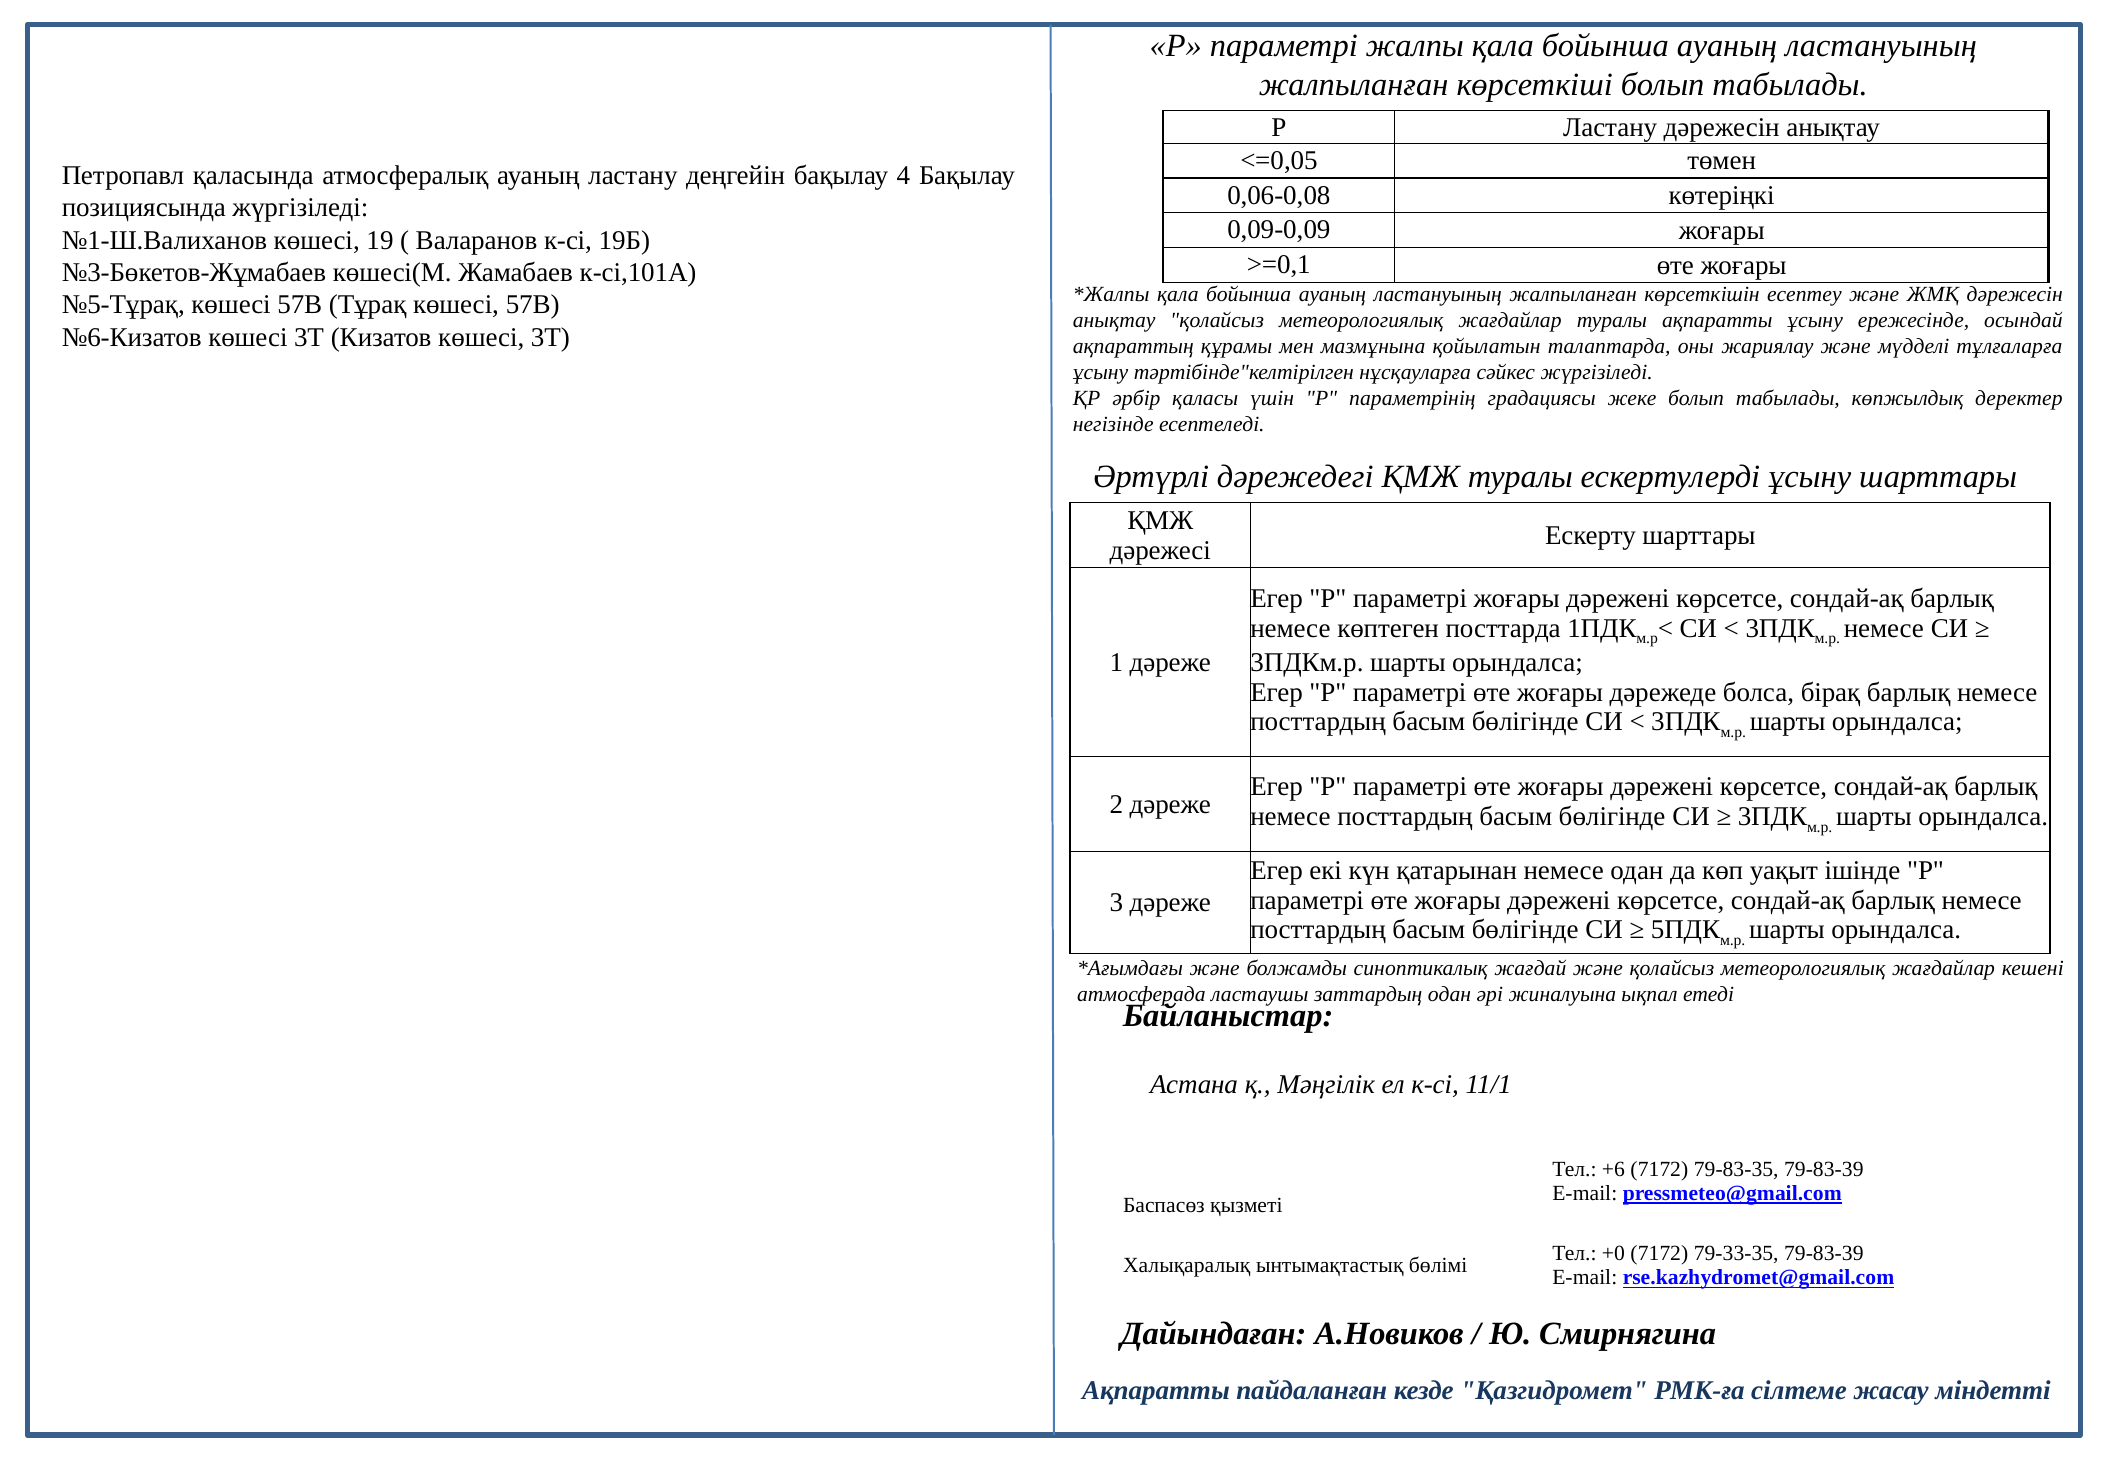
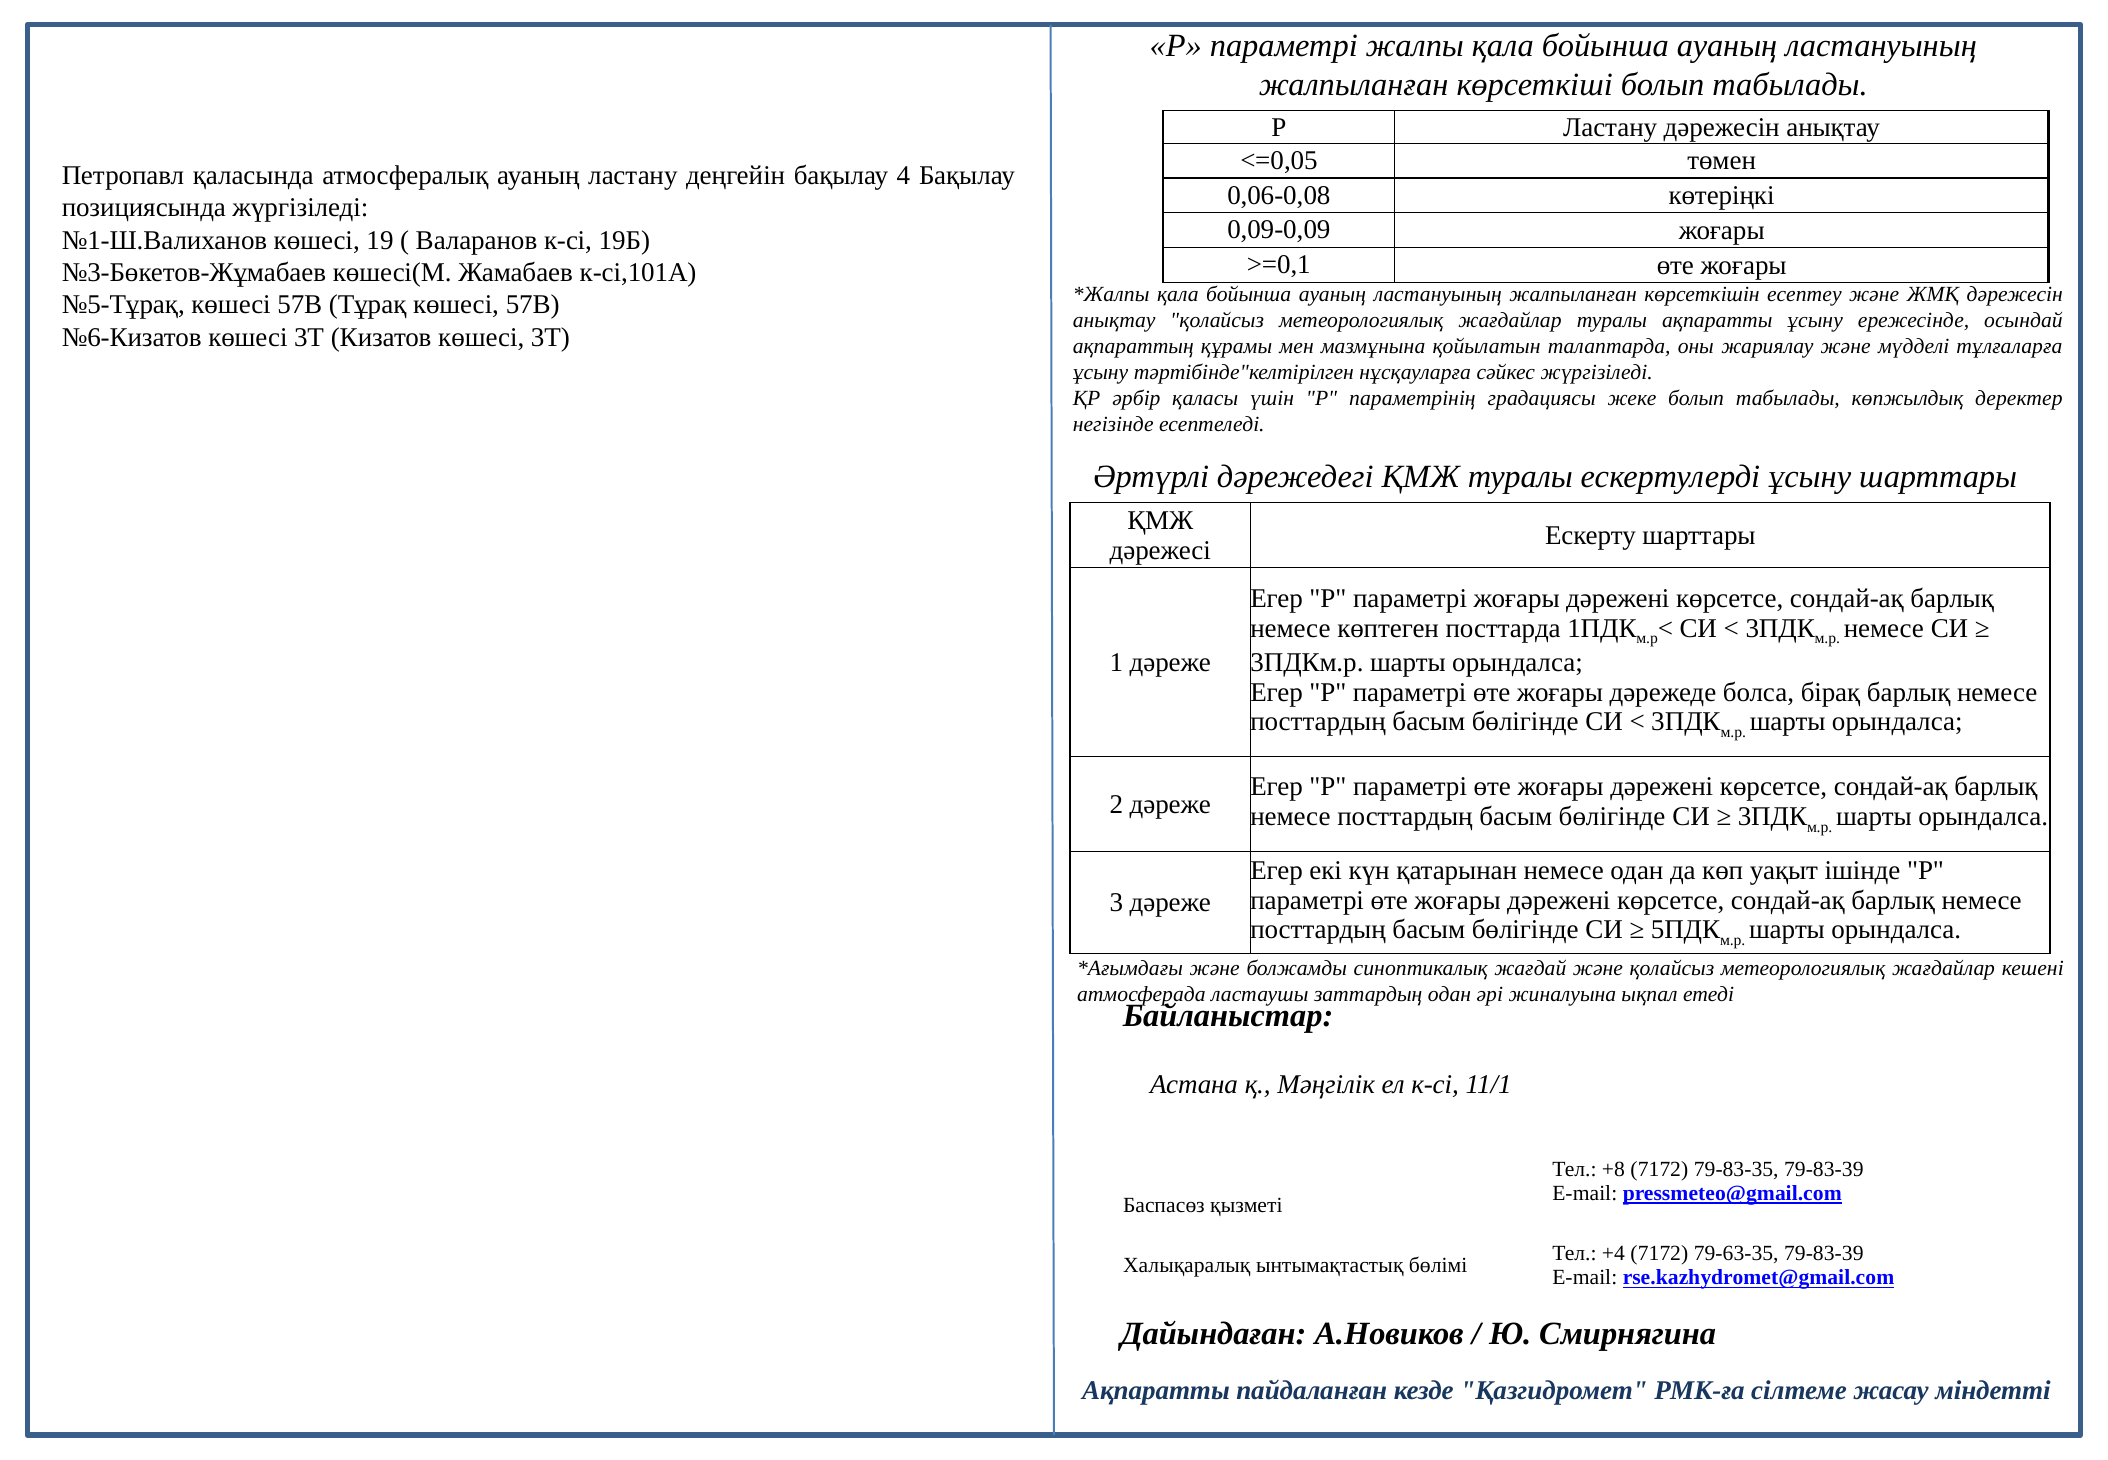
+6: +6 -> +8
+0: +0 -> +4
79-33-35: 79-33-35 -> 79-63-35
